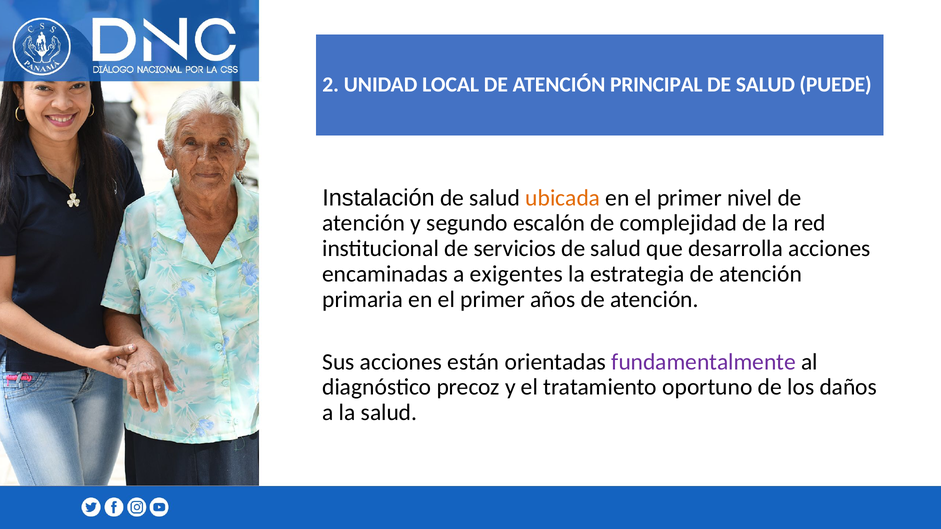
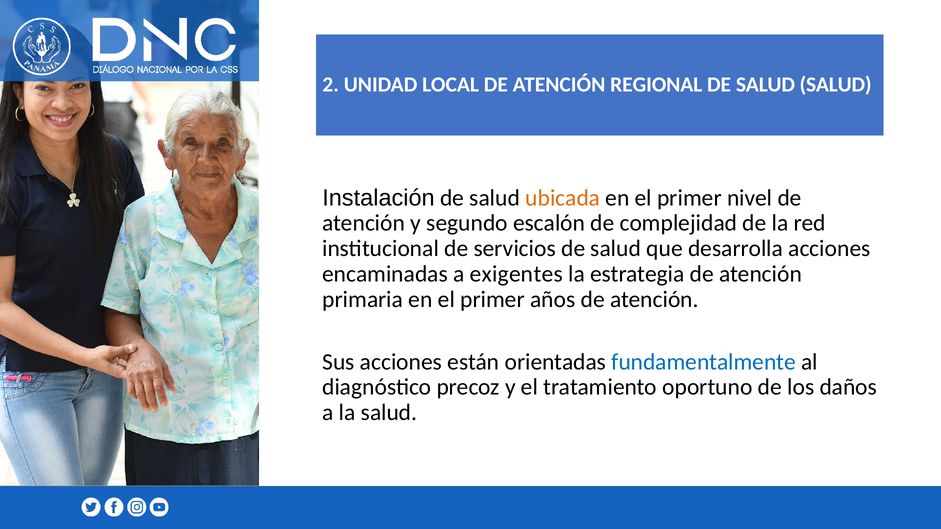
PRINCIPAL: PRINCIPAL -> REGIONAL
SALUD PUEDE: PUEDE -> SALUD
fundamentalmente colour: purple -> blue
